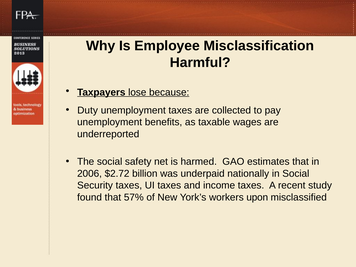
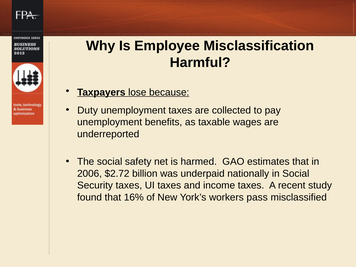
57%: 57% -> 16%
upon: upon -> pass
